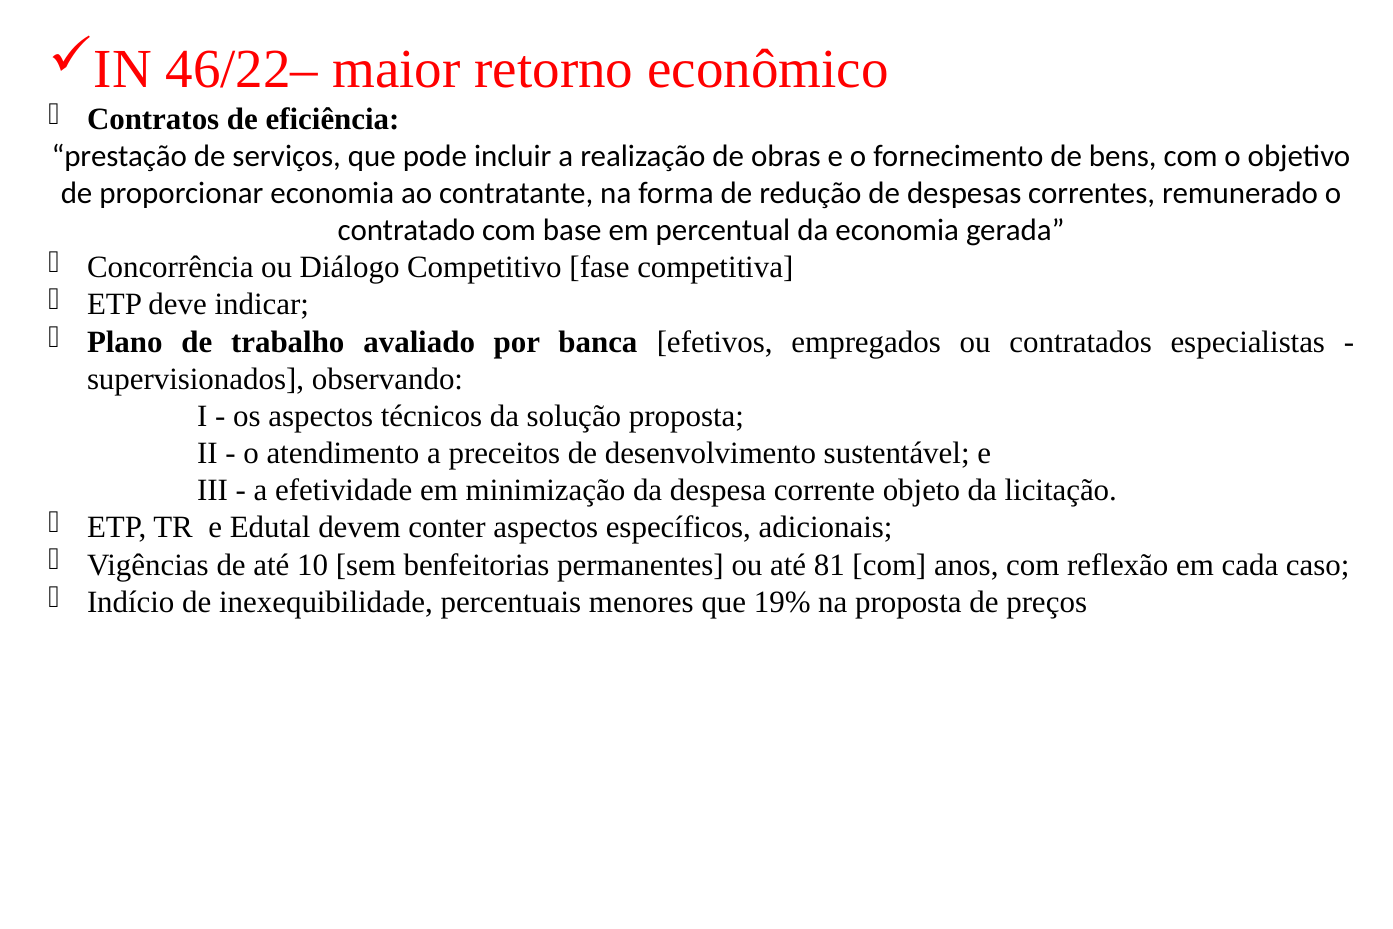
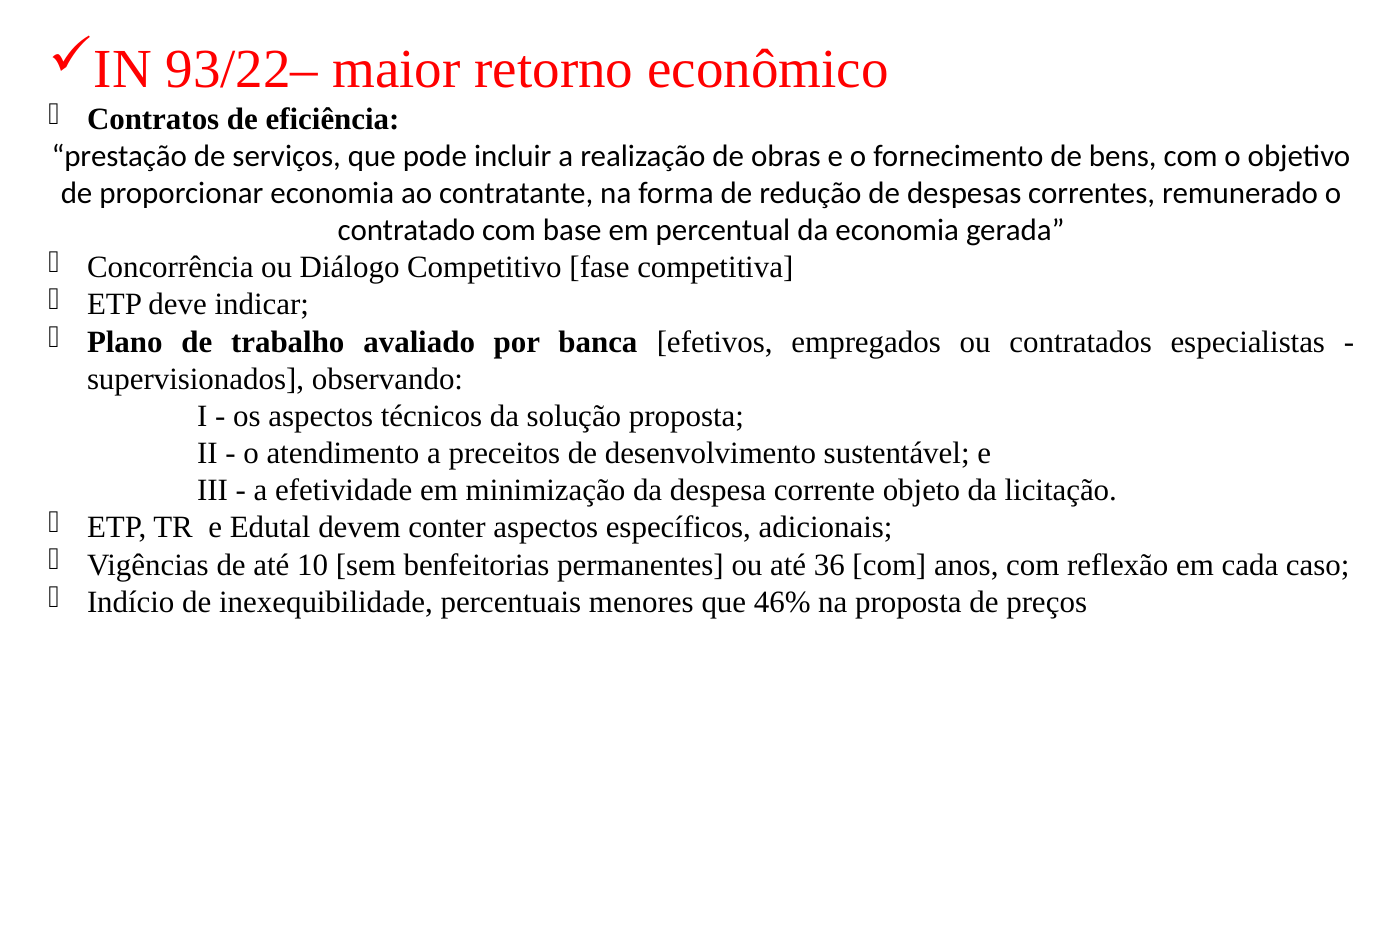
46/22–: 46/22– -> 93/22–
81: 81 -> 36
19%: 19% -> 46%
